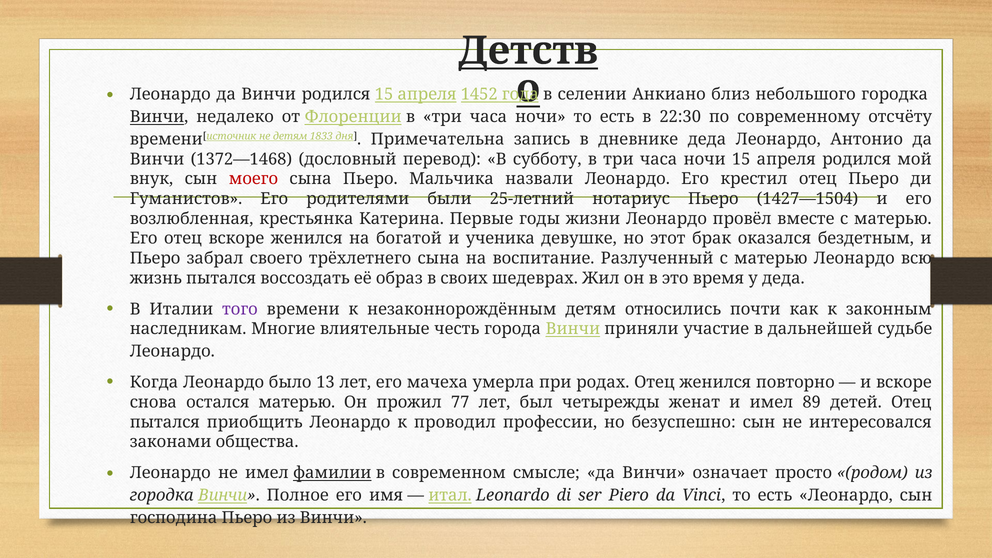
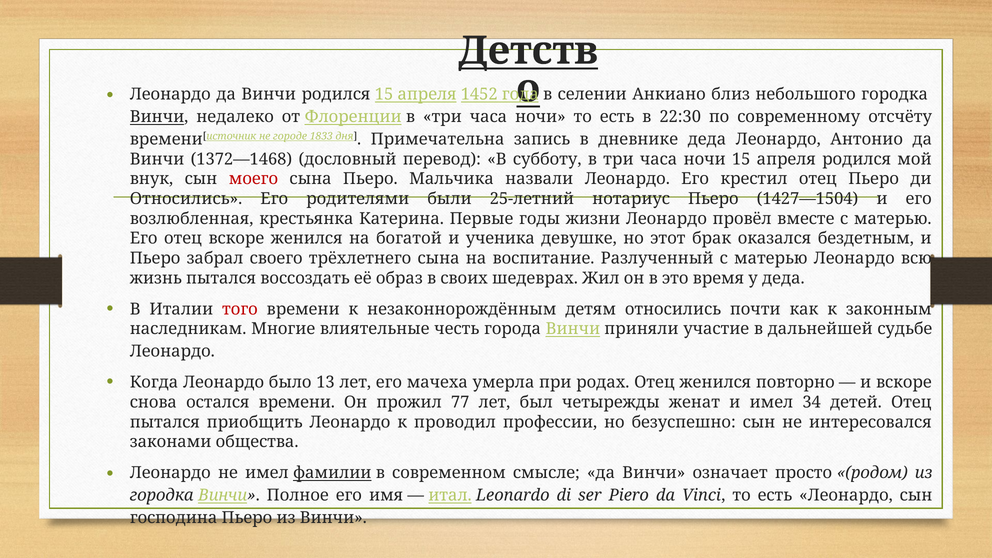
не детям: детям -> городе
Гуманистов at (186, 199): Гуманистов -> Относились
того colour: purple -> red
остался матерью: матерью -> времени
89: 89 -> 34
